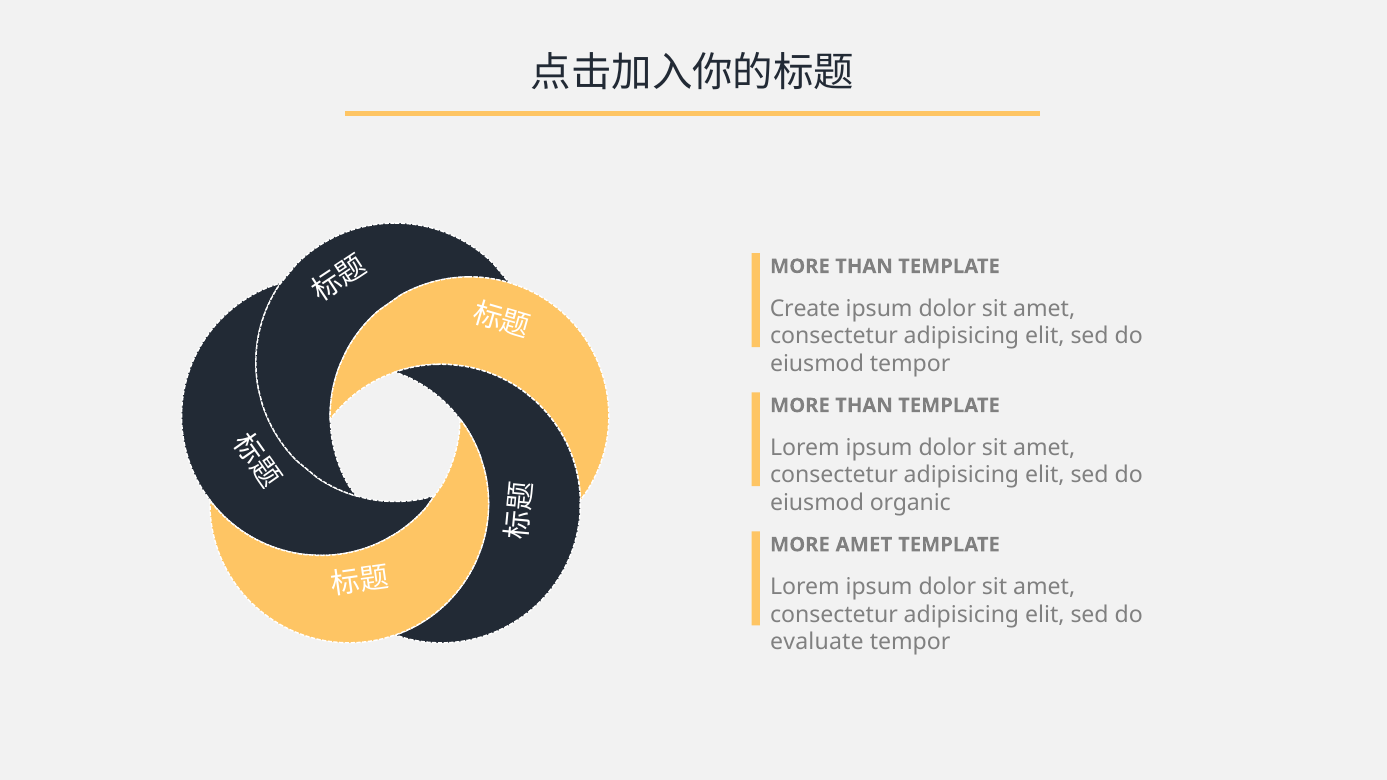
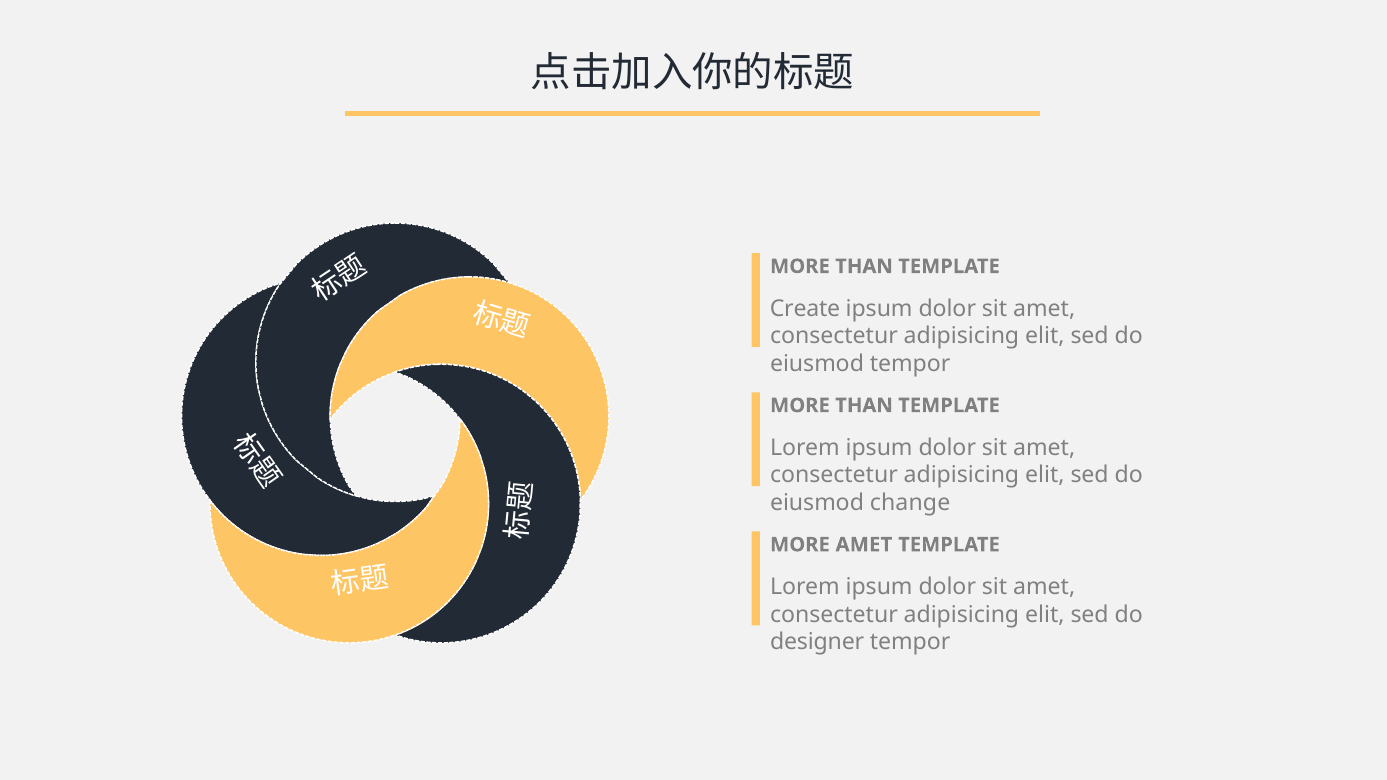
organic: organic -> change
evaluate: evaluate -> designer
